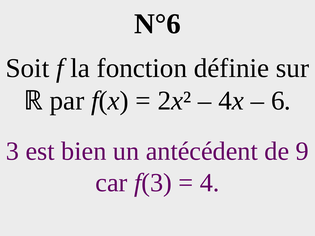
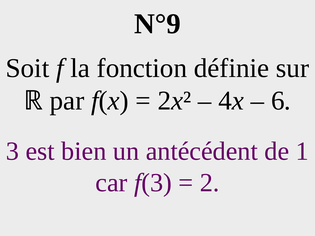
N°6: N°6 -> N°9
9: 9 -> 1
4: 4 -> 2
